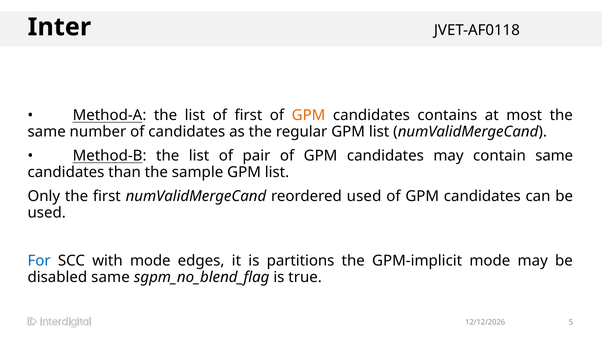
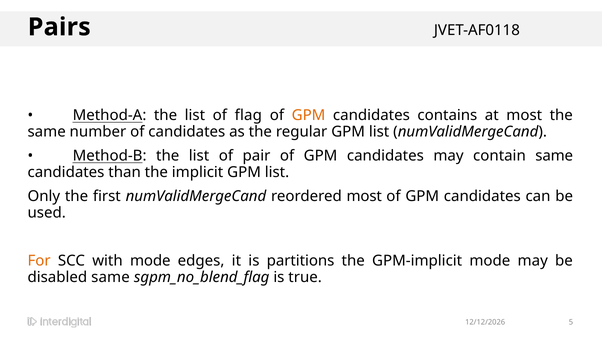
Inter: Inter -> Pairs
of first: first -> flag
sample: sample -> implicit
reordered used: used -> most
For colour: blue -> orange
